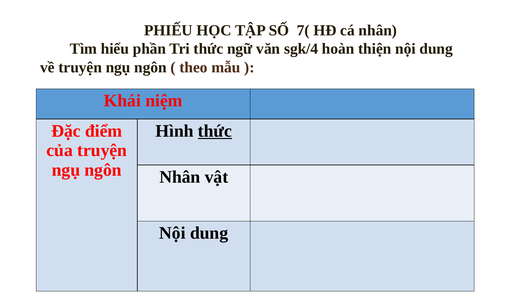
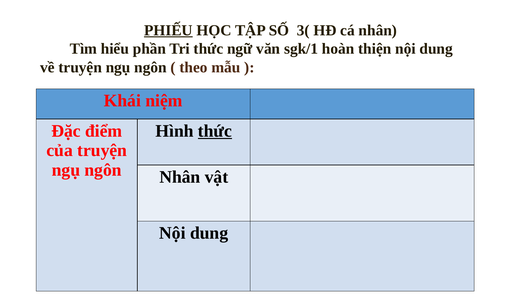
PHIẾU underline: none -> present
7(: 7( -> 3(
sgk/4: sgk/4 -> sgk/1
